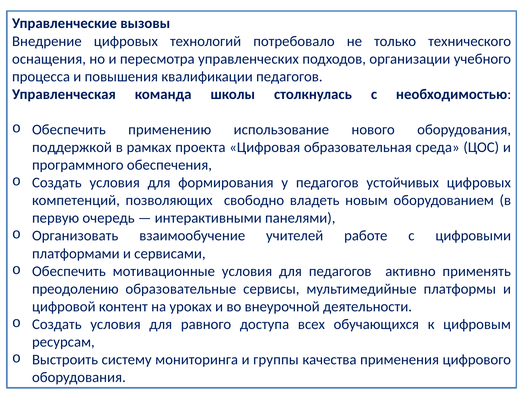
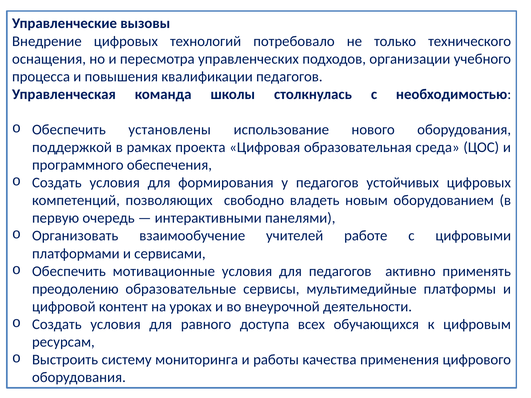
применению: применению -> установлены
группы: группы -> работы
